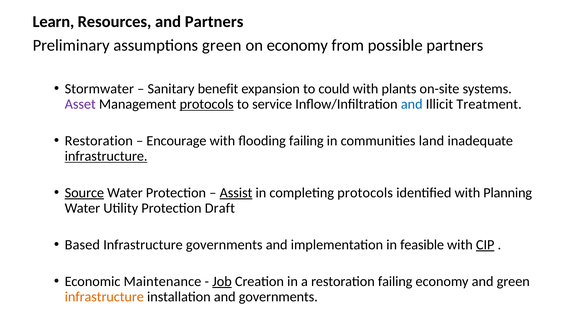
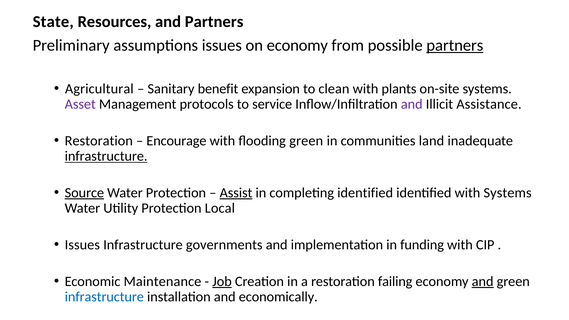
Learn: Learn -> State
assumptions green: green -> issues
partners at (455, 45) underline: none -> present
Stormwater: Stormwater -> Agricultural
could: could -> clean
protocols at (207, 104) underline: present -> none
and at (412, 104) colour: blue -> purple
Treatment: Treatment -> Assistance
flooding failing: failing -> green
completing protocols: protocols -> identified
with Planning: Planning -> Systems
Draft: Draft -> Local
Based at (82, 245): Based -> Issues
feasible: feasible -> funding
CIP underline: present -> none
and at (483, 281) underline: none -> present
infrastructure at (104, 297) colour: orange -> blue
and governments: governments -> economically
